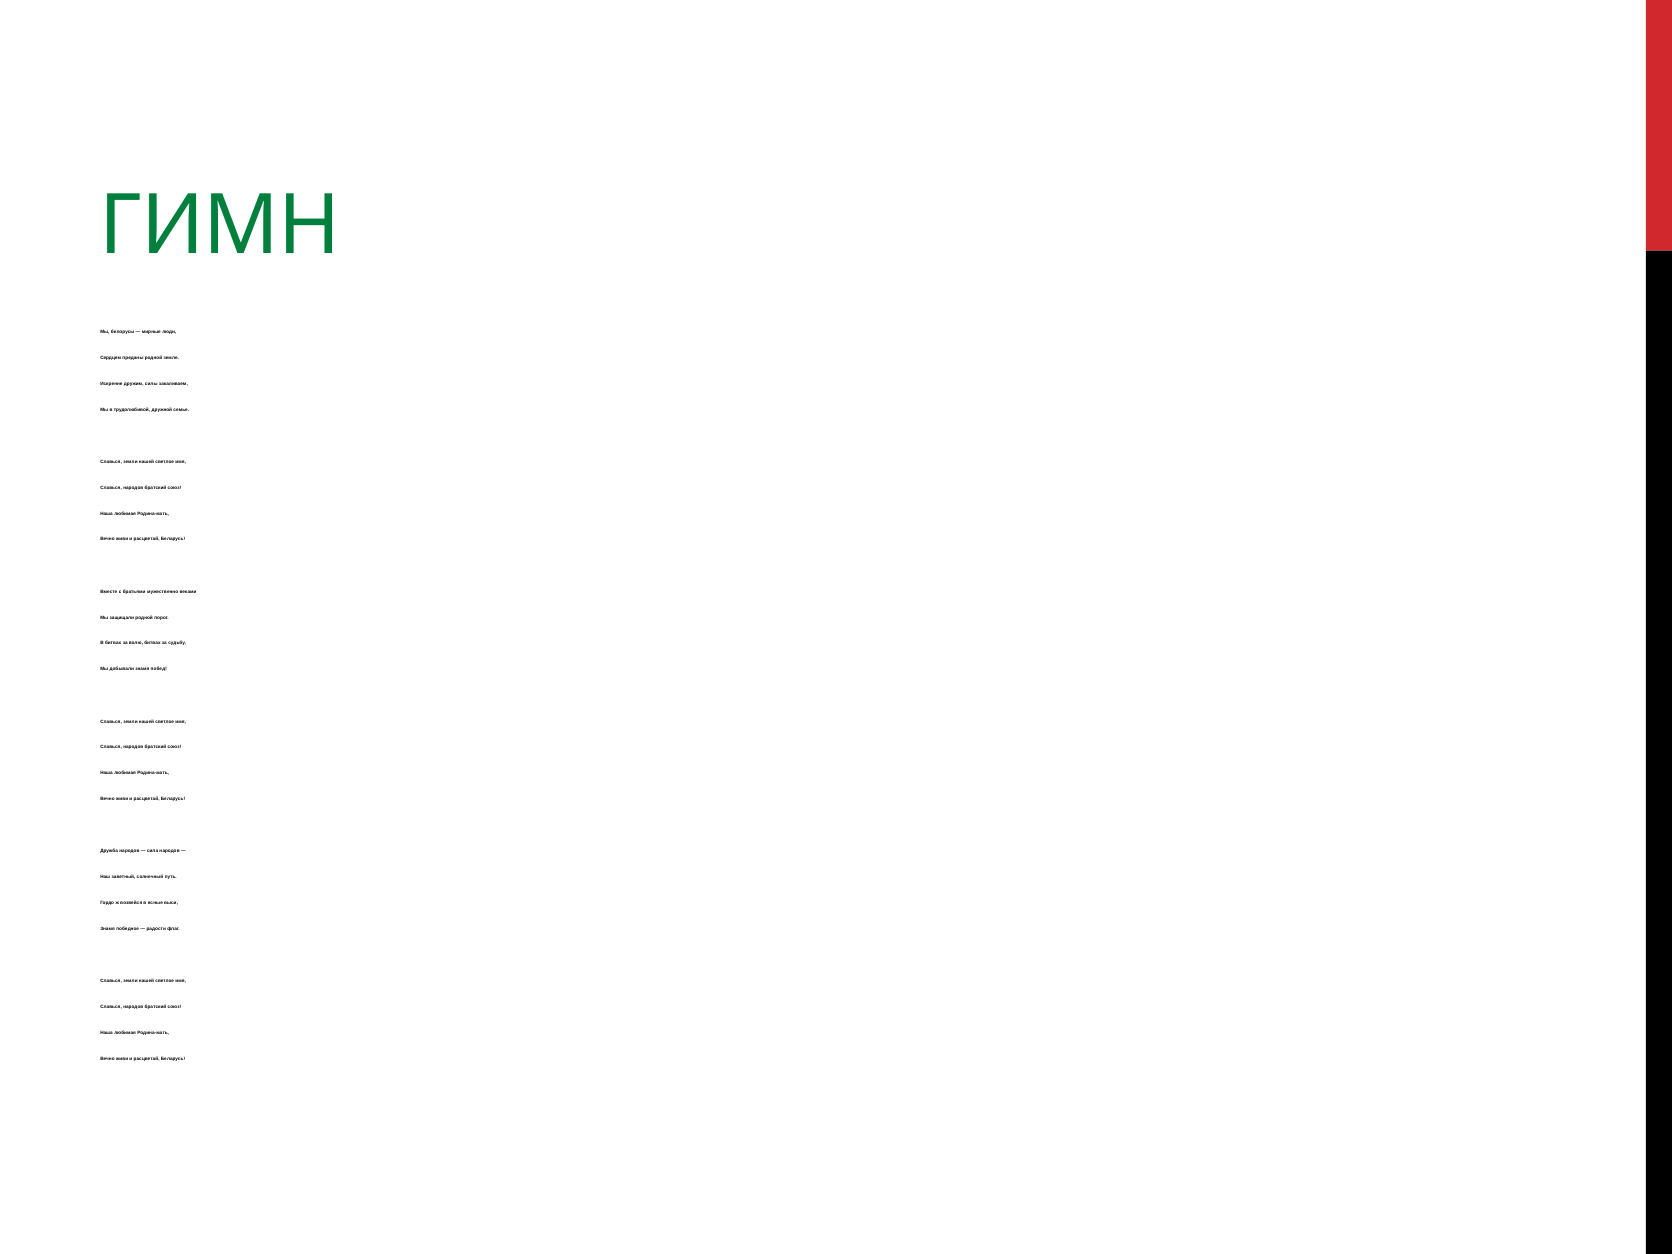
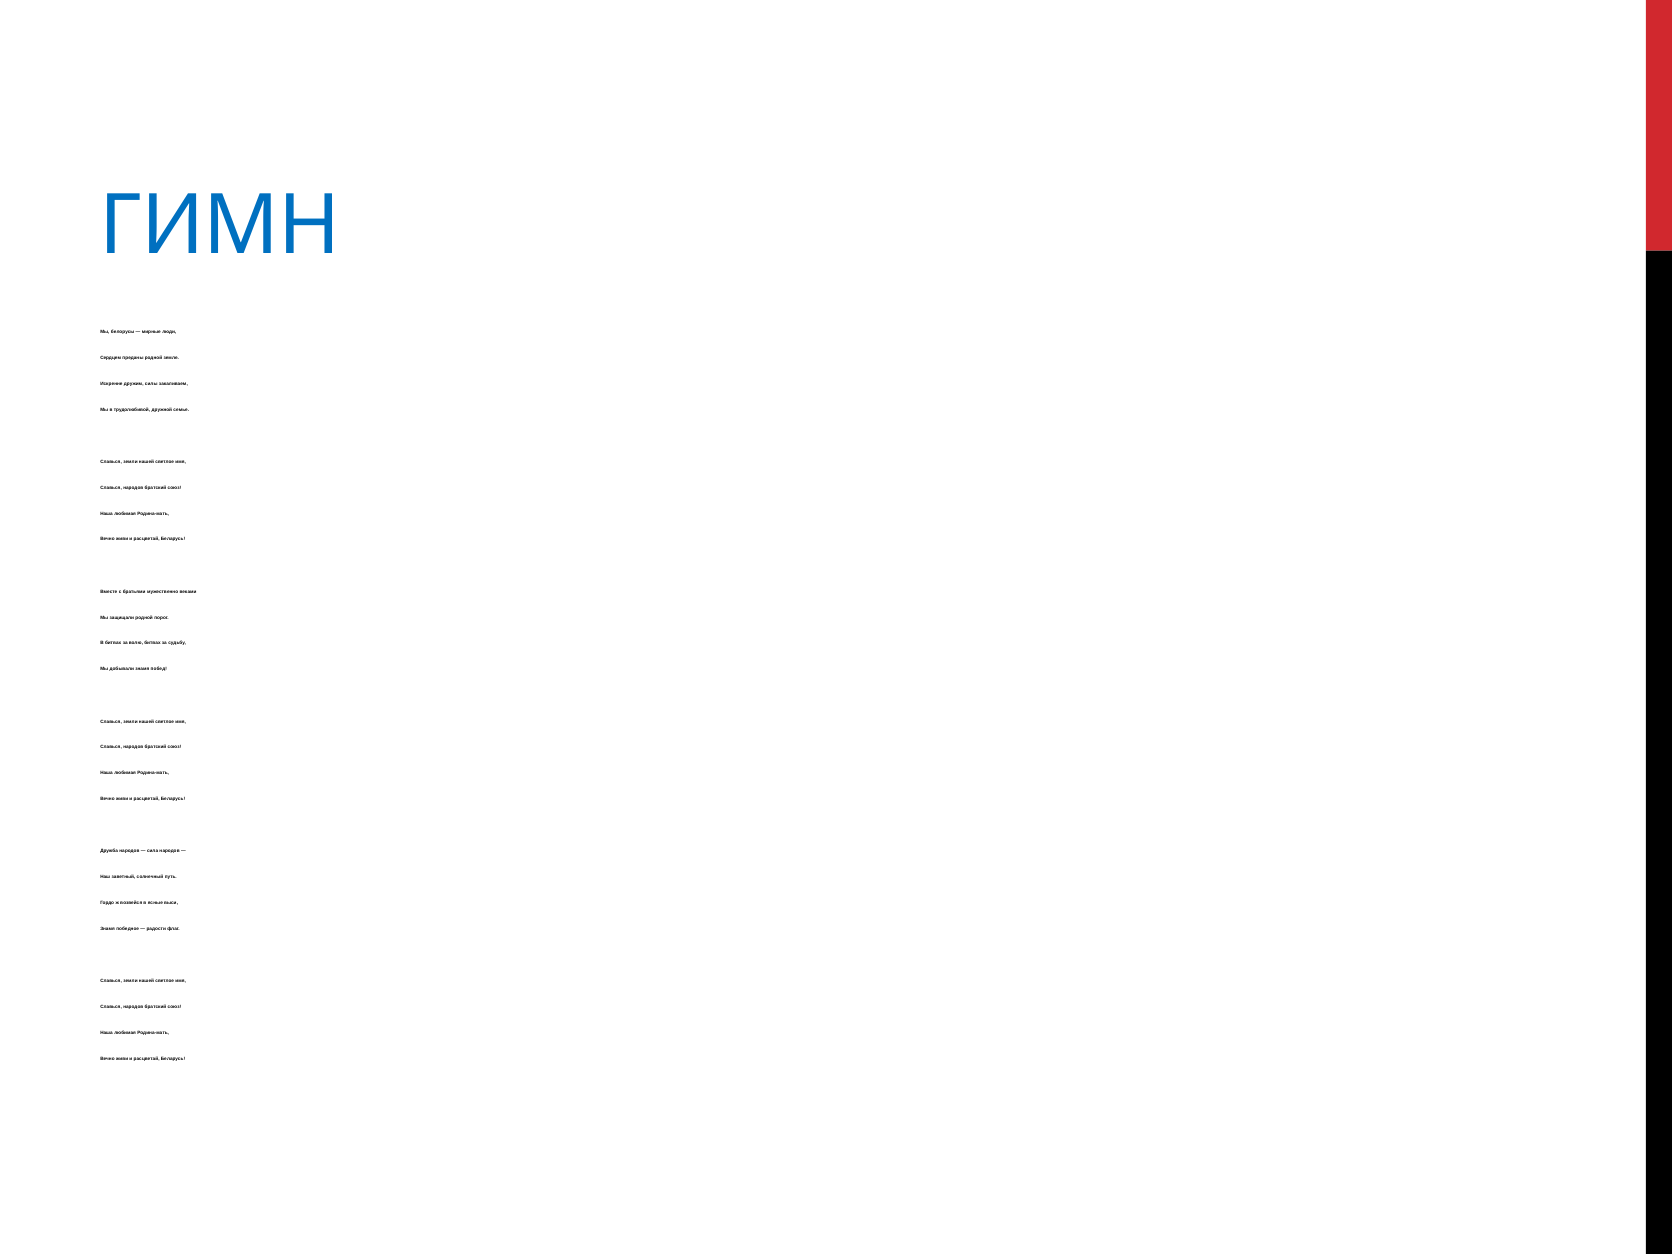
ГИМН colour: green -> blue
